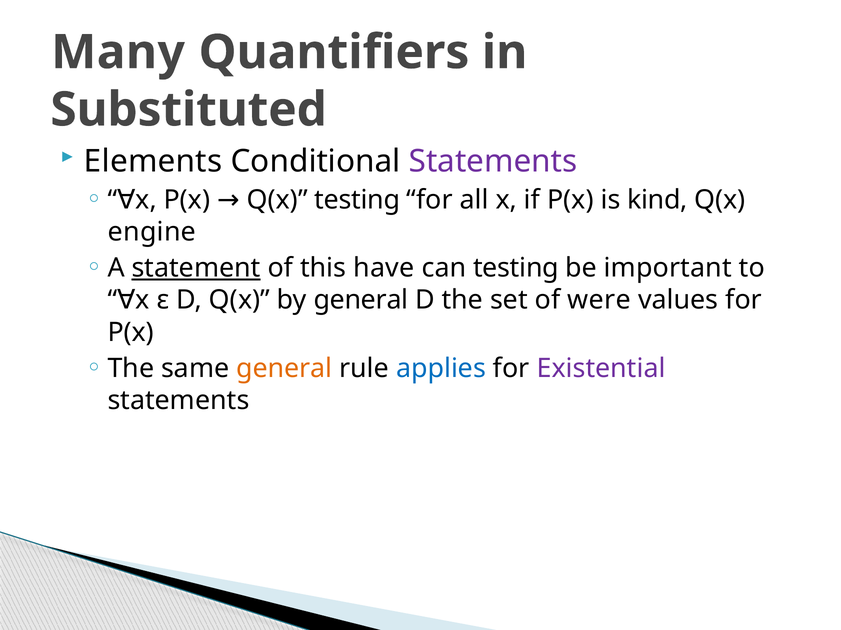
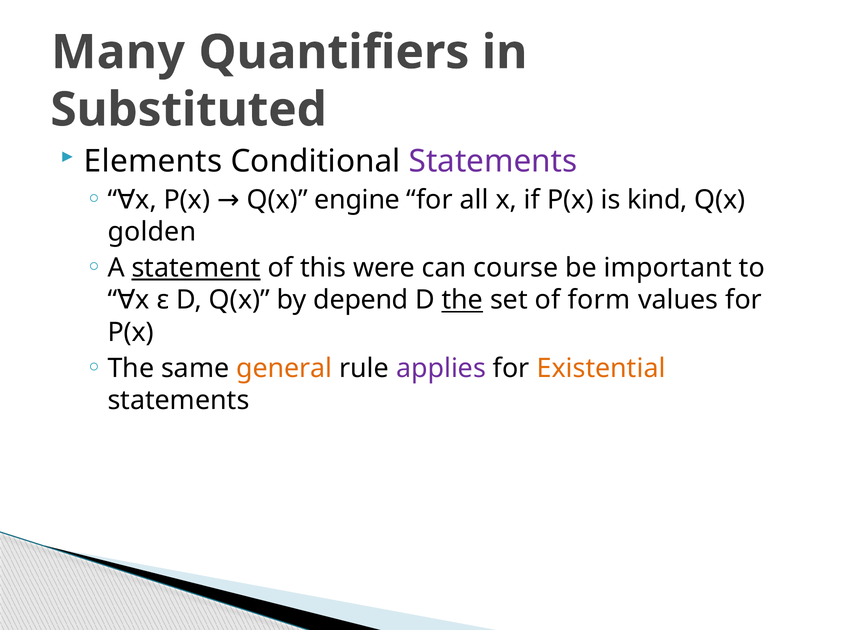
Q(x testing: testing -> engine
engine: engine -> golden
have: have -> were
can testing: testing -> course
by general: general -> depend
the at (462, 300) underline: none -> present
were: were -> form
applies colour: blue -> purple
Existential colour: purple -> orange
